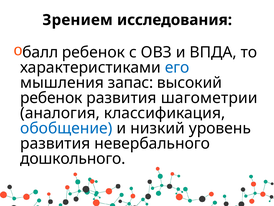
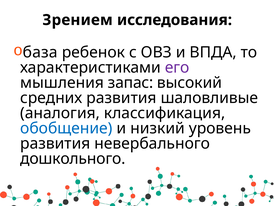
балл: балл -> база
его colour: blue -> purple
ребенок at (51, 98): ребенок -> средних
шагометрии: шагометрии -> шаловливые
